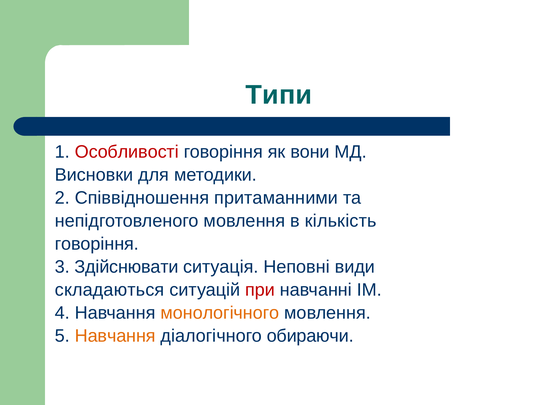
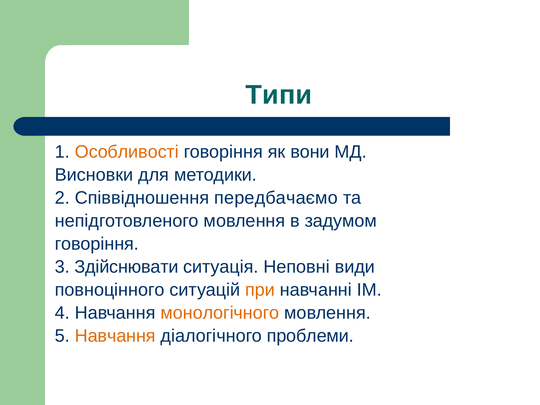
Особливості colour: red -> orange
притаманними: притаманними -> передбачаємо
кількість: кількість -> задумом
складаються: складаються -> повноцінного
при colour: red -> orange
обираючи: обираючи -> проблеми
